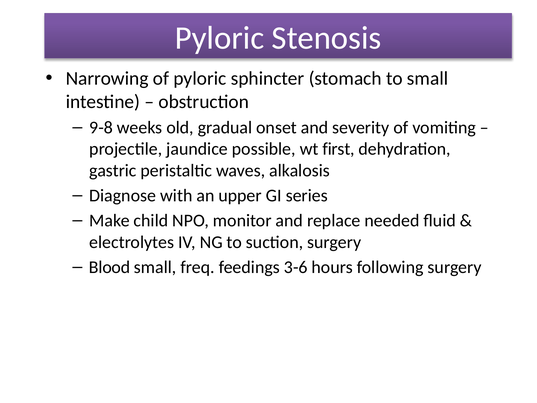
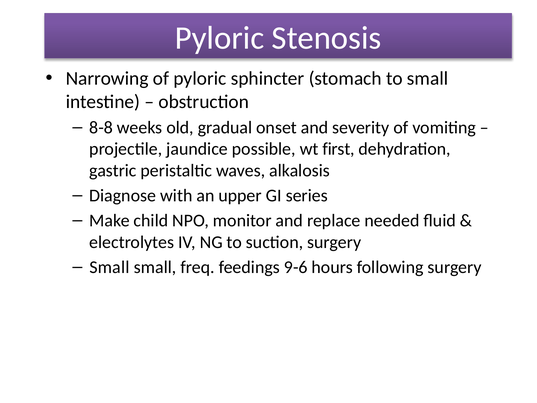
9-8: 9-8 -> 8-8
Blood at (110, 267): Blood -> Small
3-6: 3-6 -> 9-6
